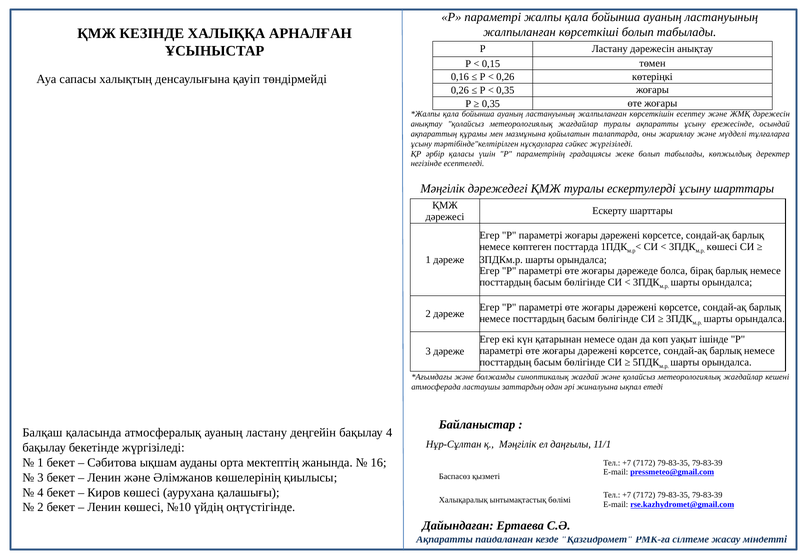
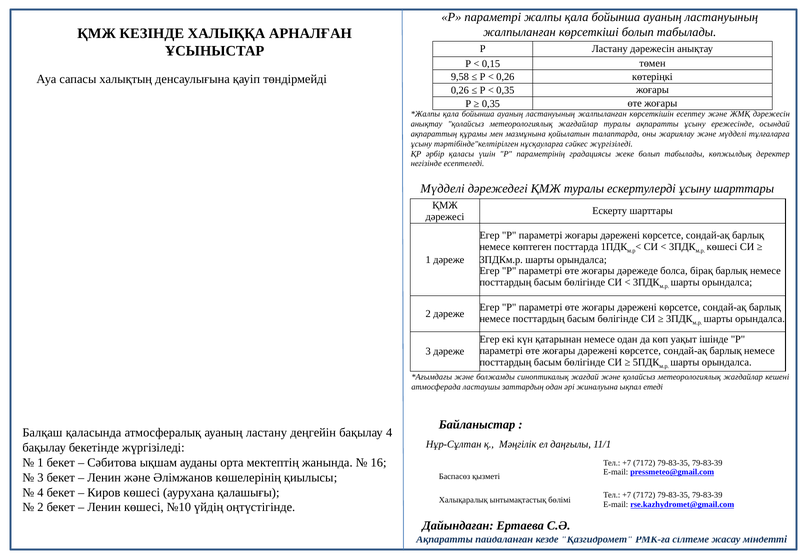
0,16: 0,16 -> 9,58
Мәңгілік at (443, 189): Мәңгілік -> Мүдделі
